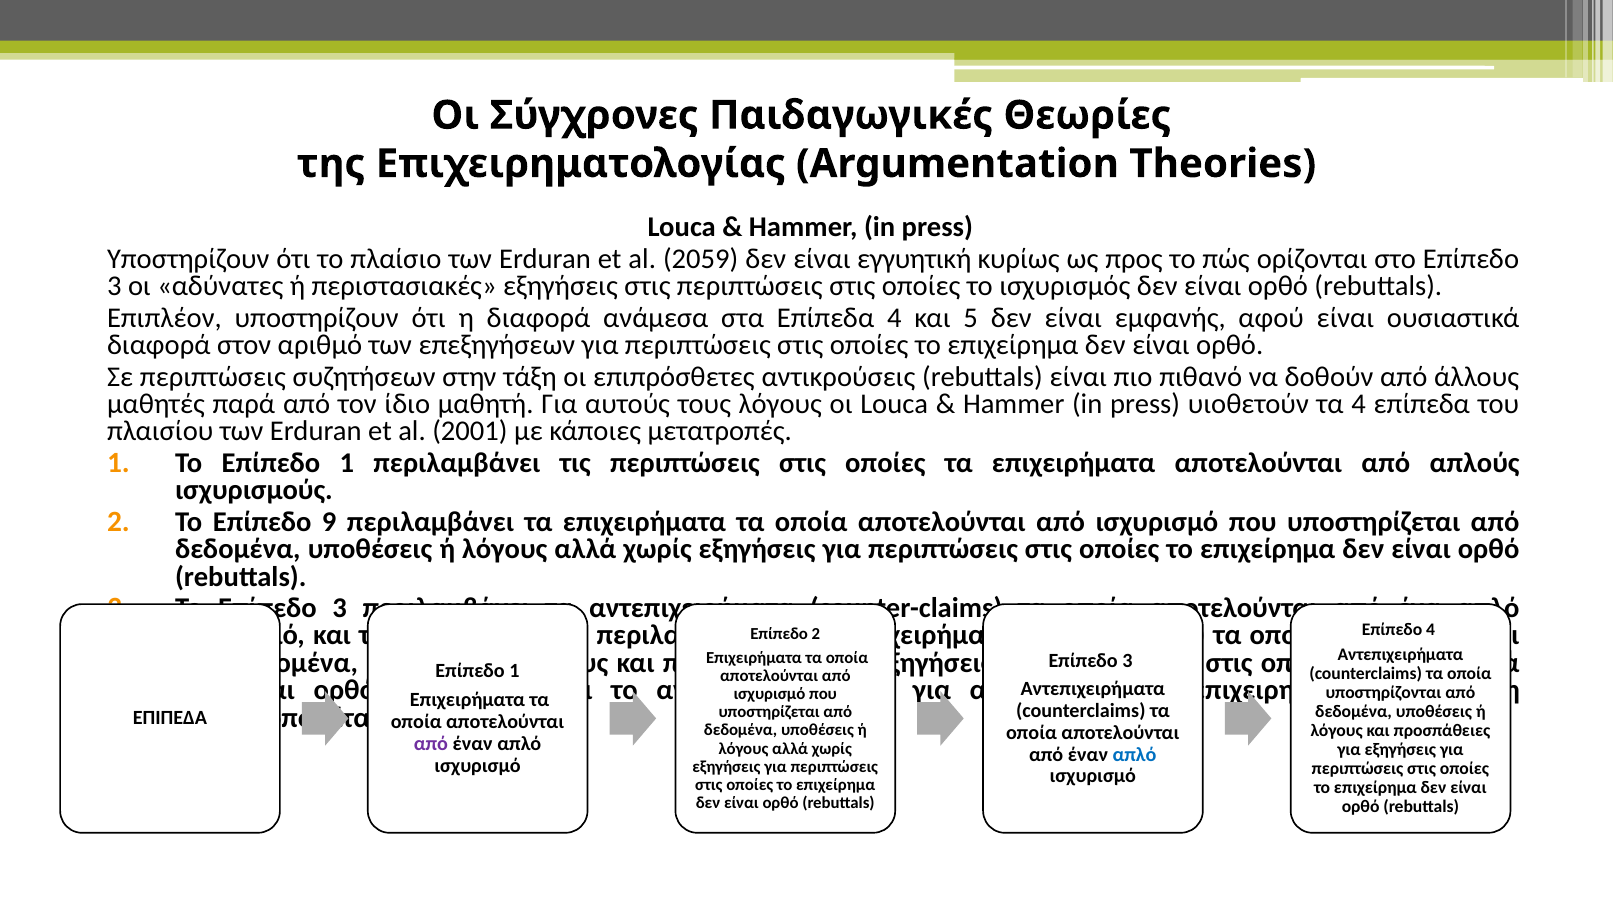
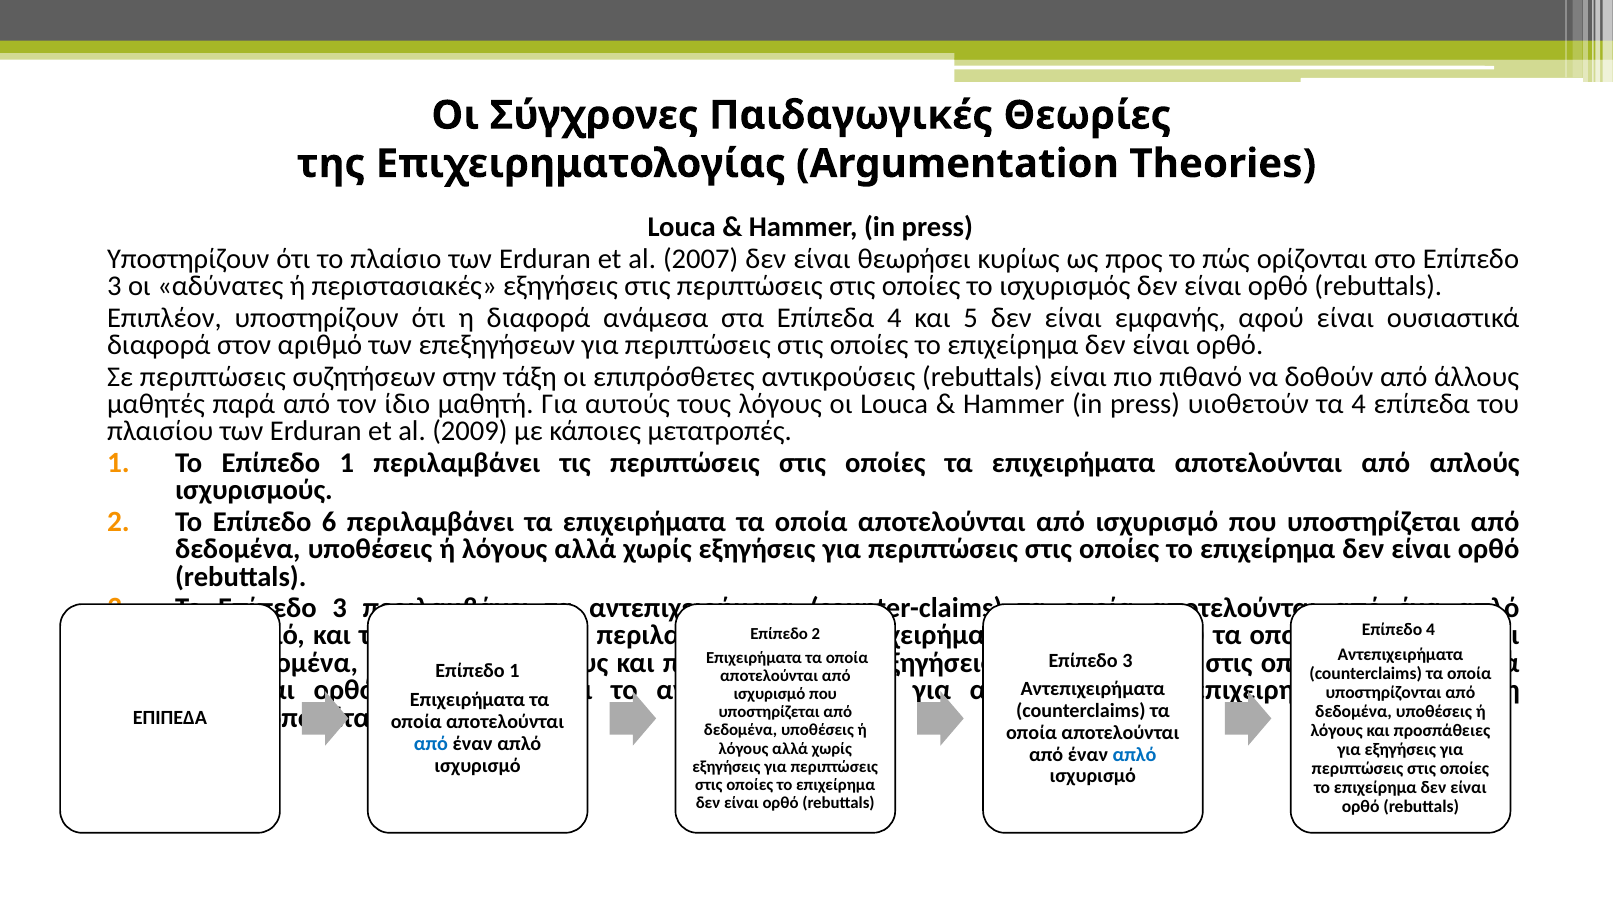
2059: 2059 -> 2007
εγγυητική: εγγυητική -> θεωρήσει
2001: 2001 -> 2009
9: 9 -> 6
από at (431, 744) colour: purple -> blue
